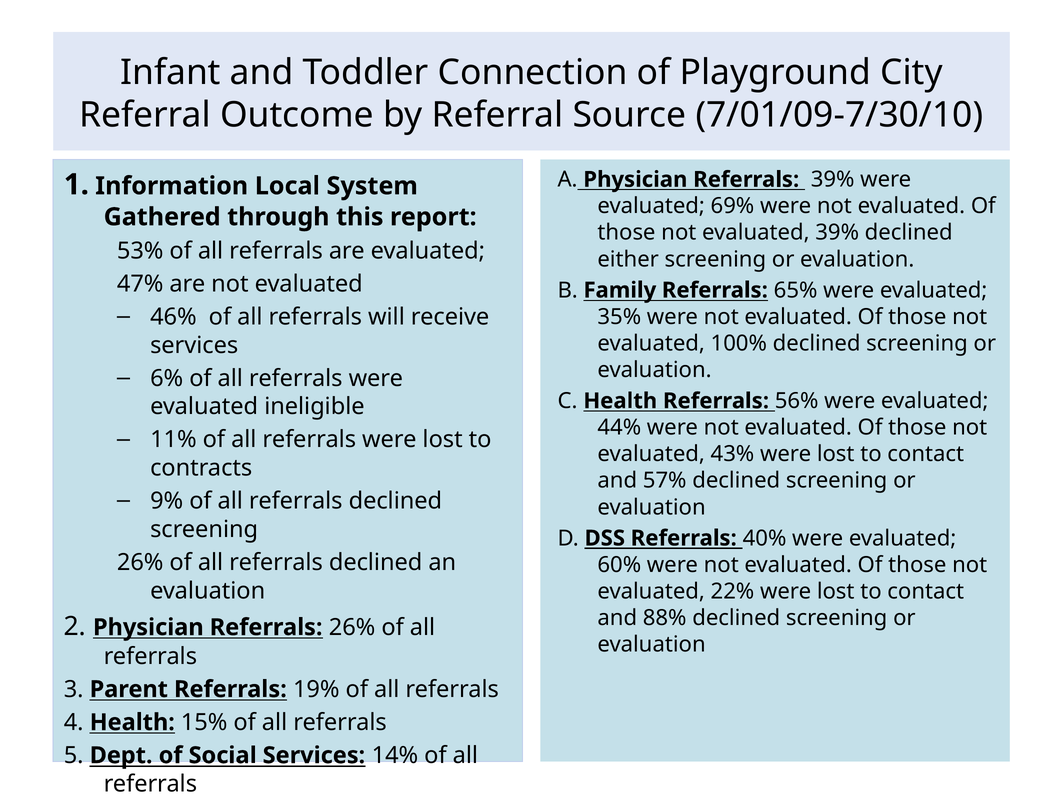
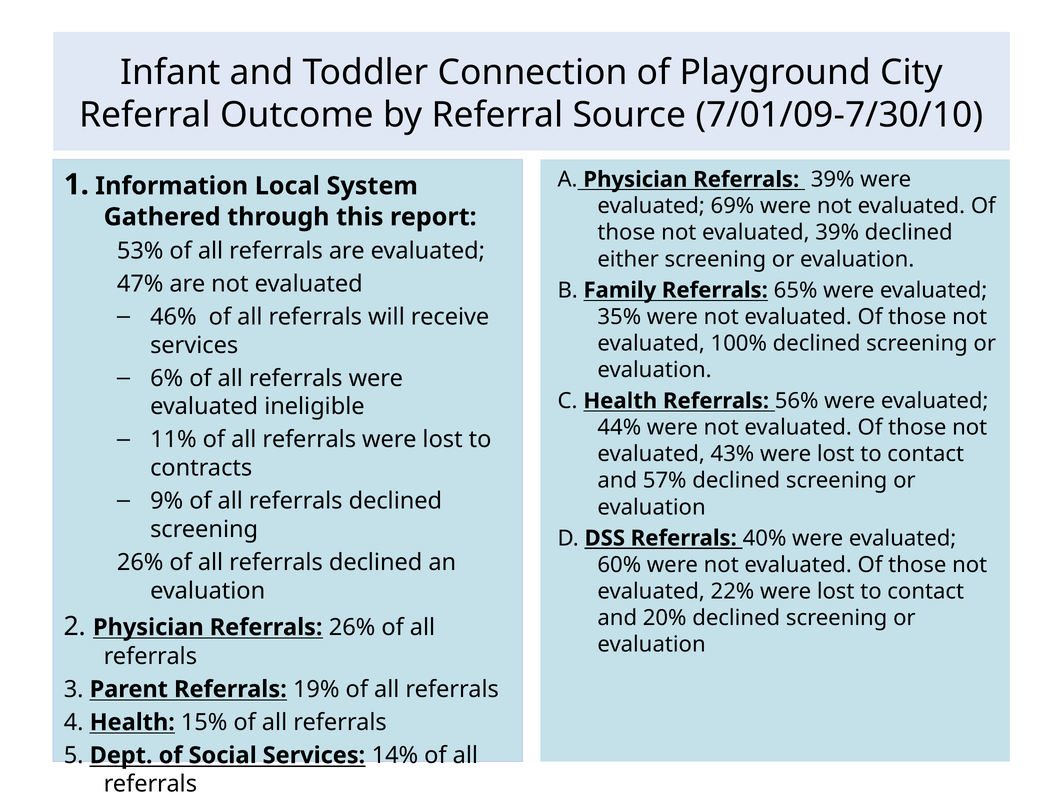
88%: 88% -> 20%
